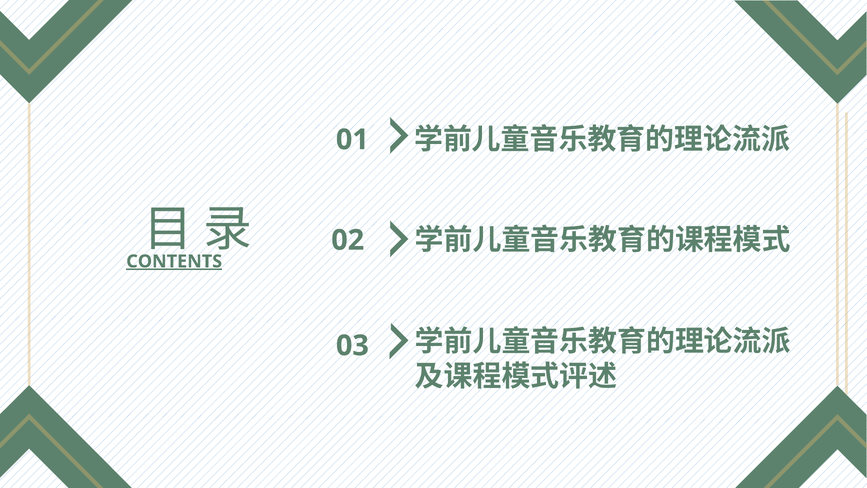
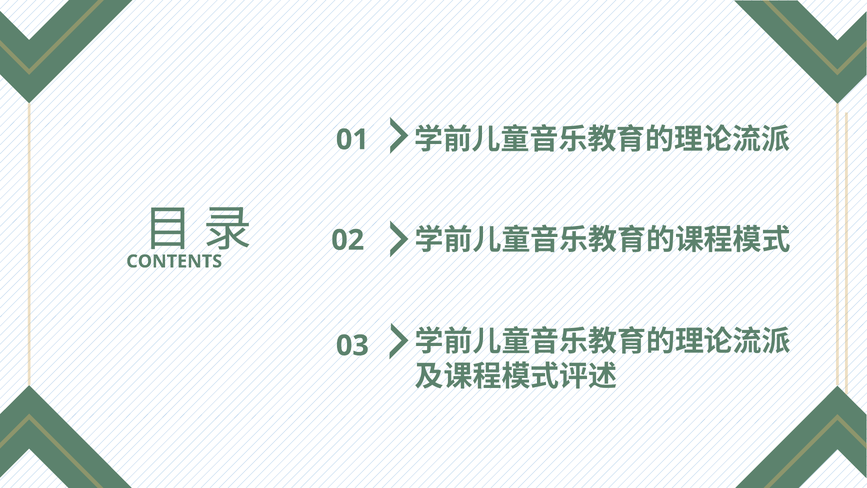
CONTENTS underline: present -> none
